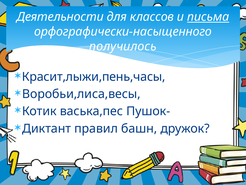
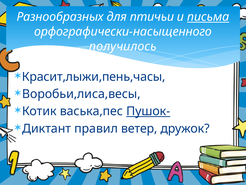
Деятельности: Деятельности -> Разнообразных
классов: классов -> птичьи
Пушок- underline: none -> present
башн: башн -> ветер
